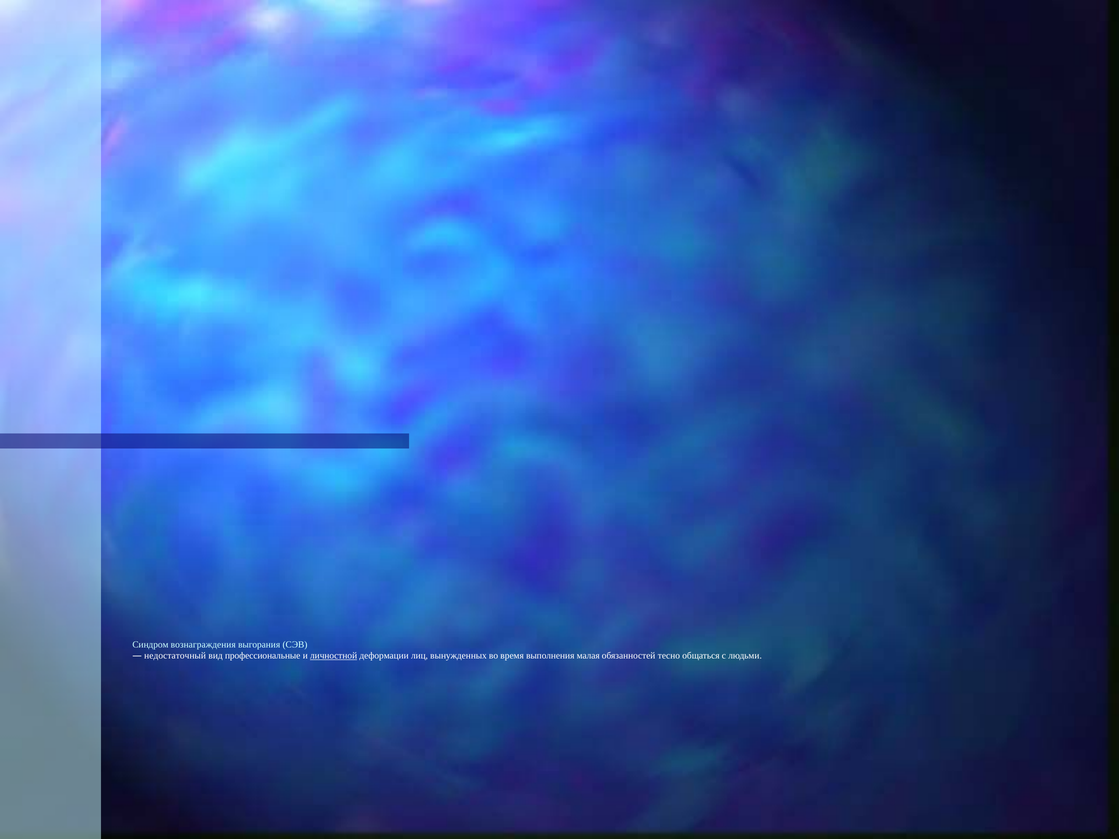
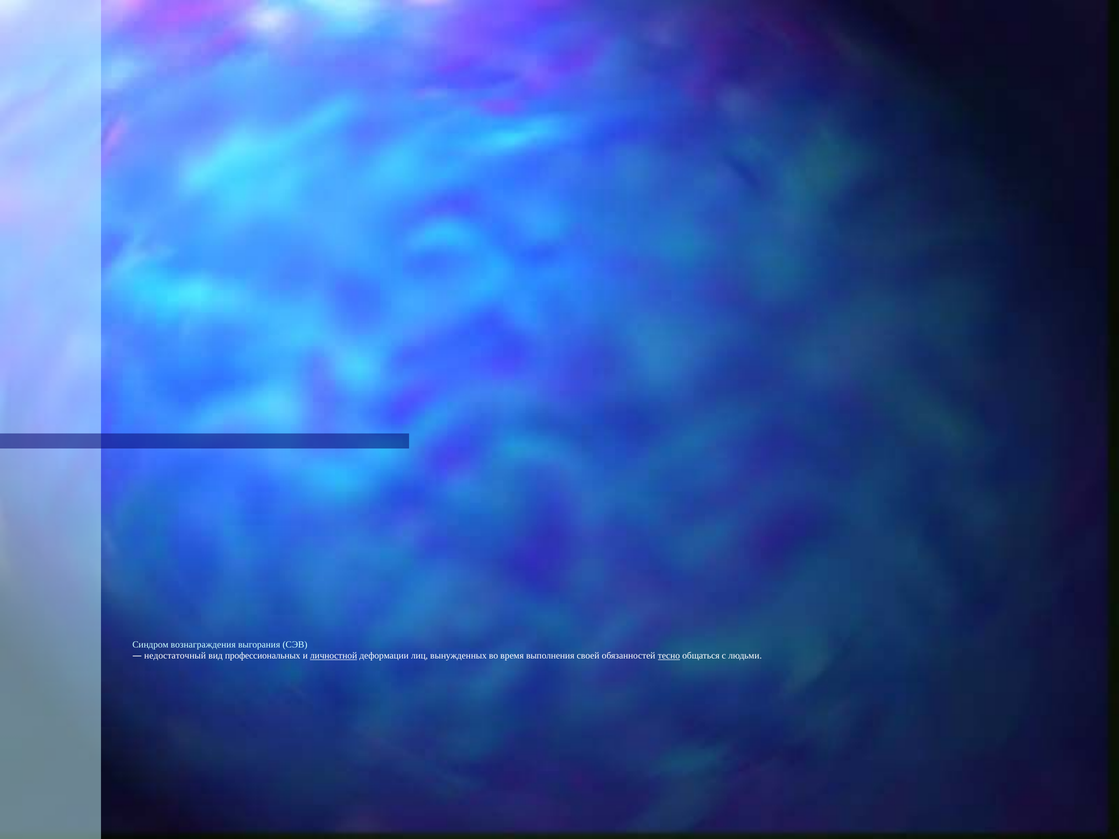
профессиональные: профессиональные -> профессиональных
малая: малая -> своей
тесно underline: none -> present
